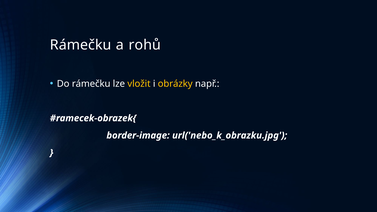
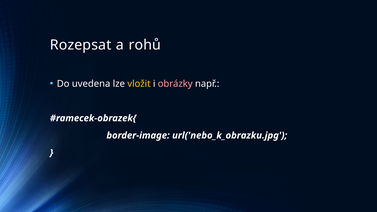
Rámečku at (81, 45): Rámečku -> Rozepsat
Do rámečku: rámečku -> uvedena
obrázky colour: yellow -> pink
